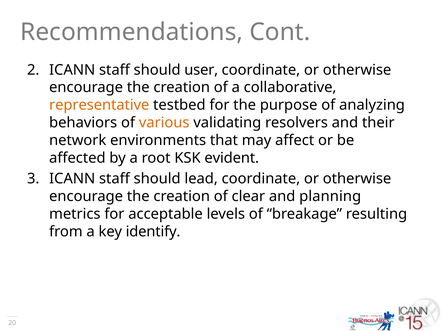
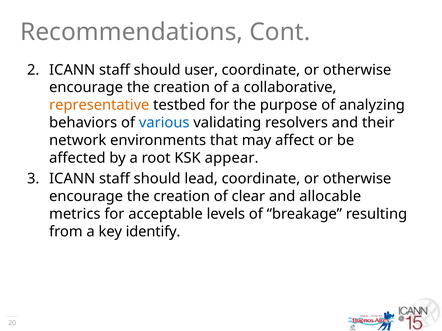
various colour: orange -> blue
evident: evident -> appear
planning: planning -> allocable
